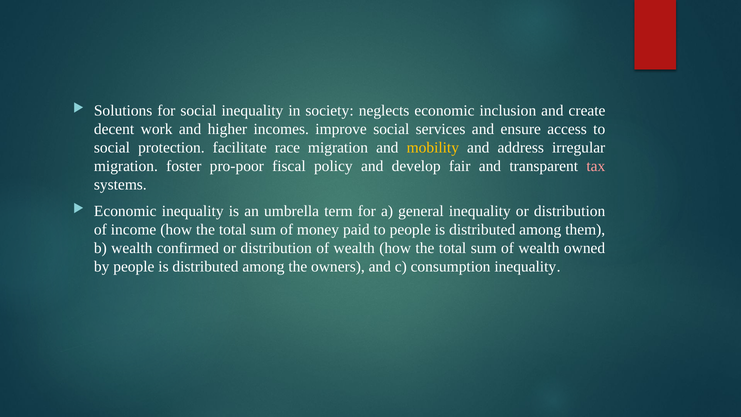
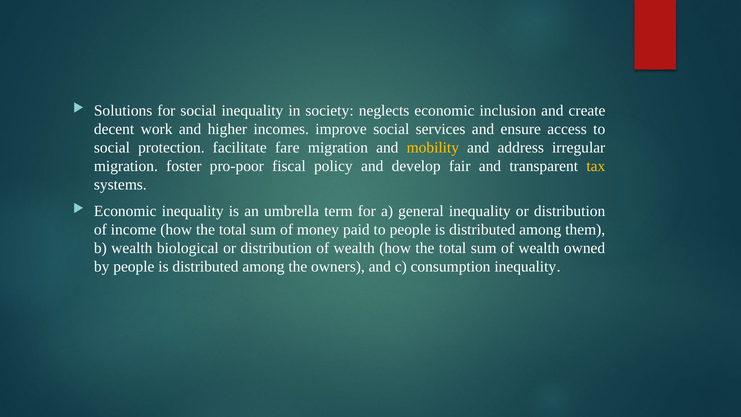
race: race -> fare
tax colour: pink -> yellow
confirmed: confirmed -> biological
